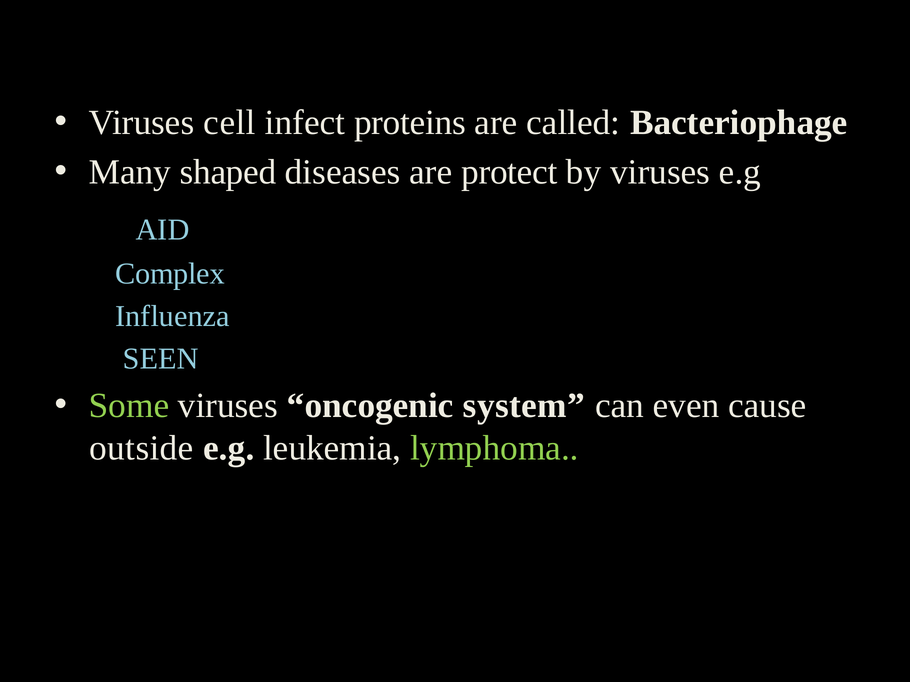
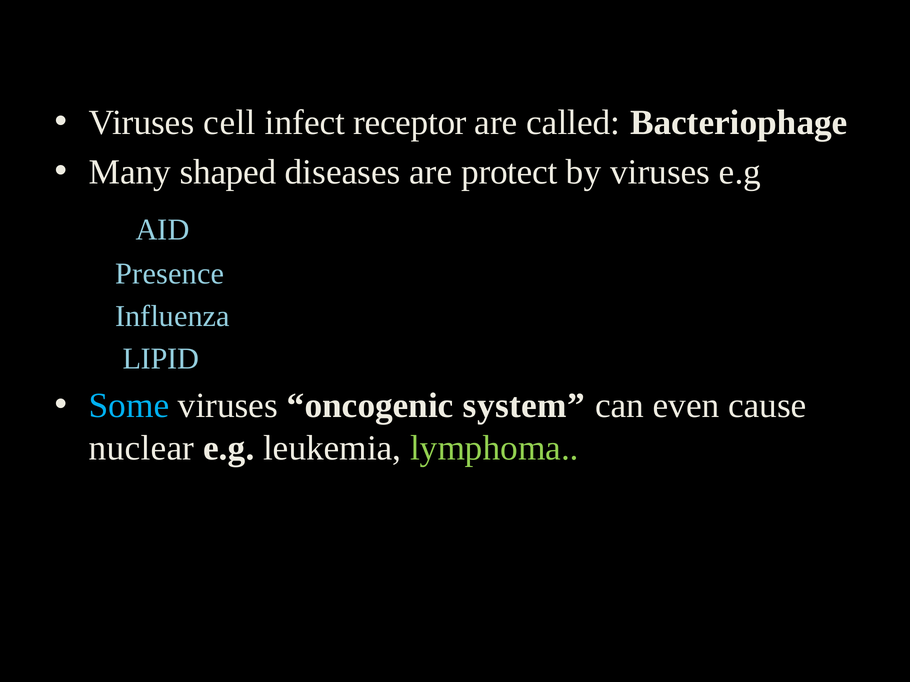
proteins: proteins -> receptor
Complex: Complex -> Presence
SEEN: SEEN -> LIPID
Some colour: light green -> light blue
outside: outside -> nuclear
